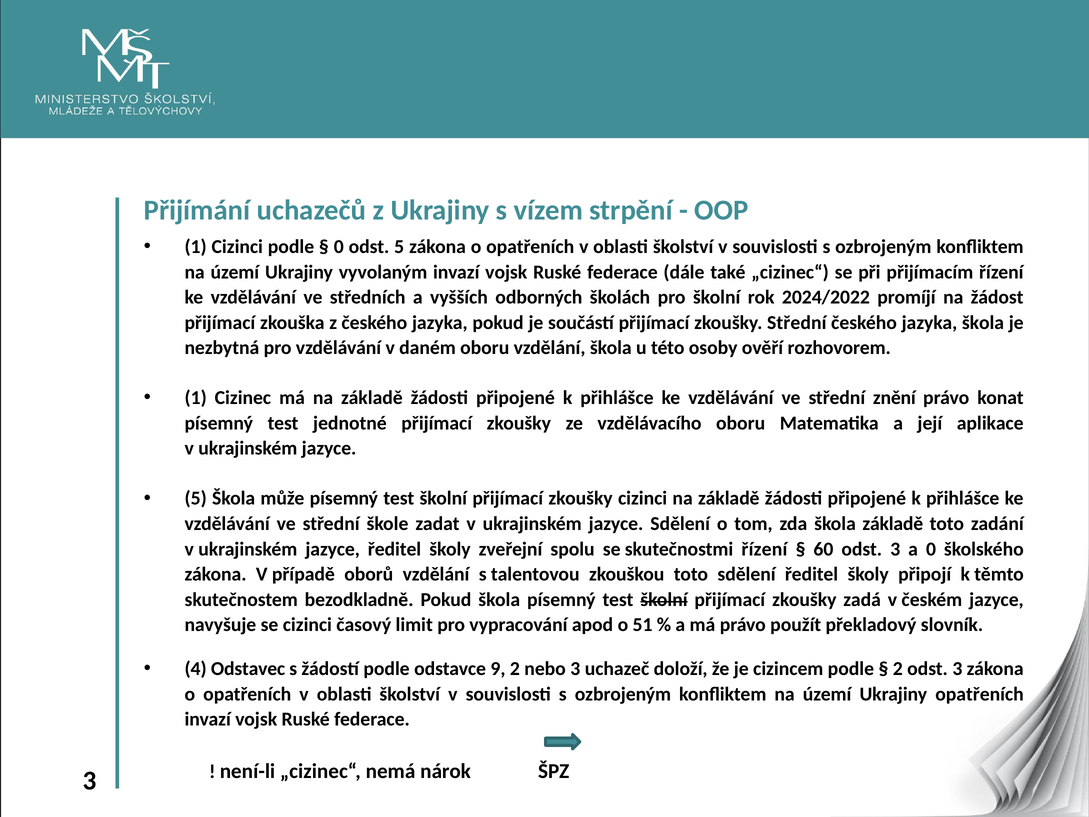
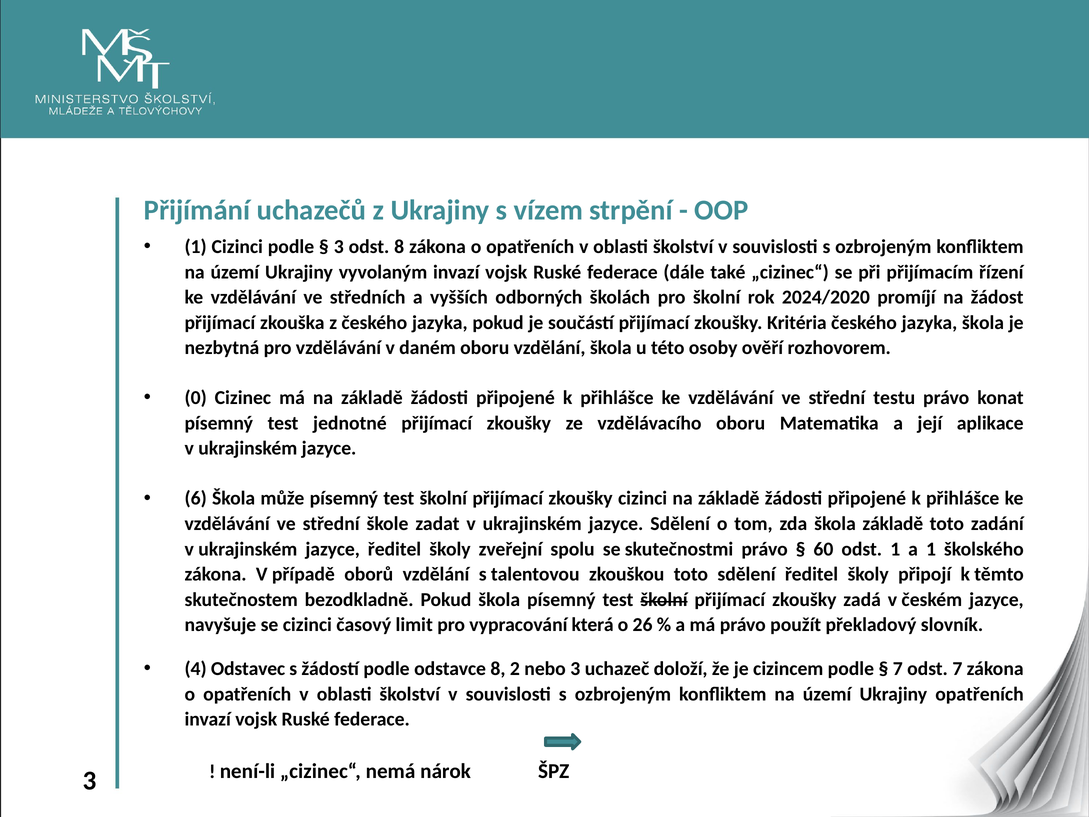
0 at (339, 247): 0 -> 3
odst 5: 5 -> 8
2024/2022: 2024/2022 -> 2024/2020
zkoušky Střední: Střední -> Kritéria
1 at (196, 398): 1 -> 0
znění: znění -> testu
5 at (196, 498): 5 -> 6
skutečnostmi řízení: řízení -> právo
60 odst 3: 3 -> 1
a 0: 0 -> 1
apod: apod -> která
51: 51 -> 26
odstavce 9: 9 -> 8
2 at (898, 669): 2 -> 7
3 at (957, 669): 3 -> 7
